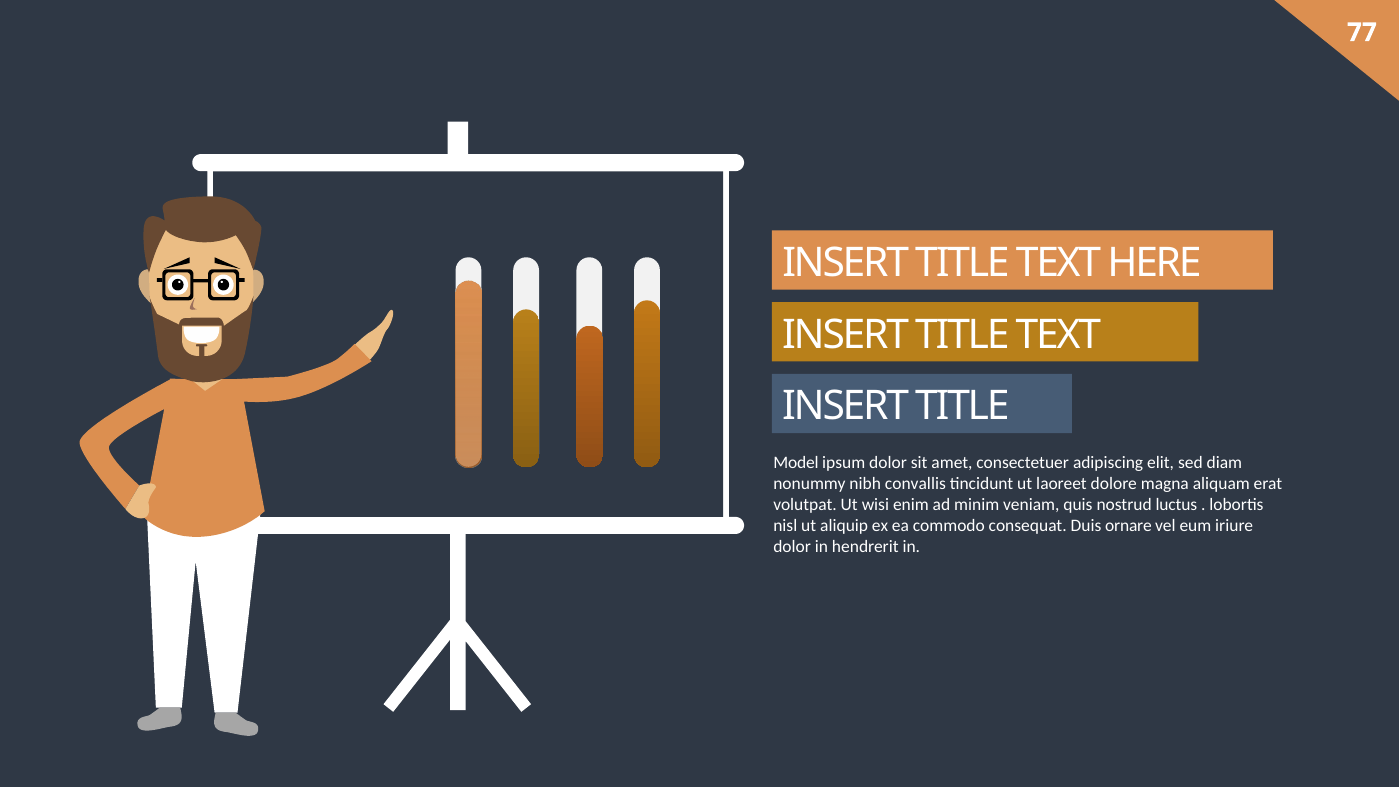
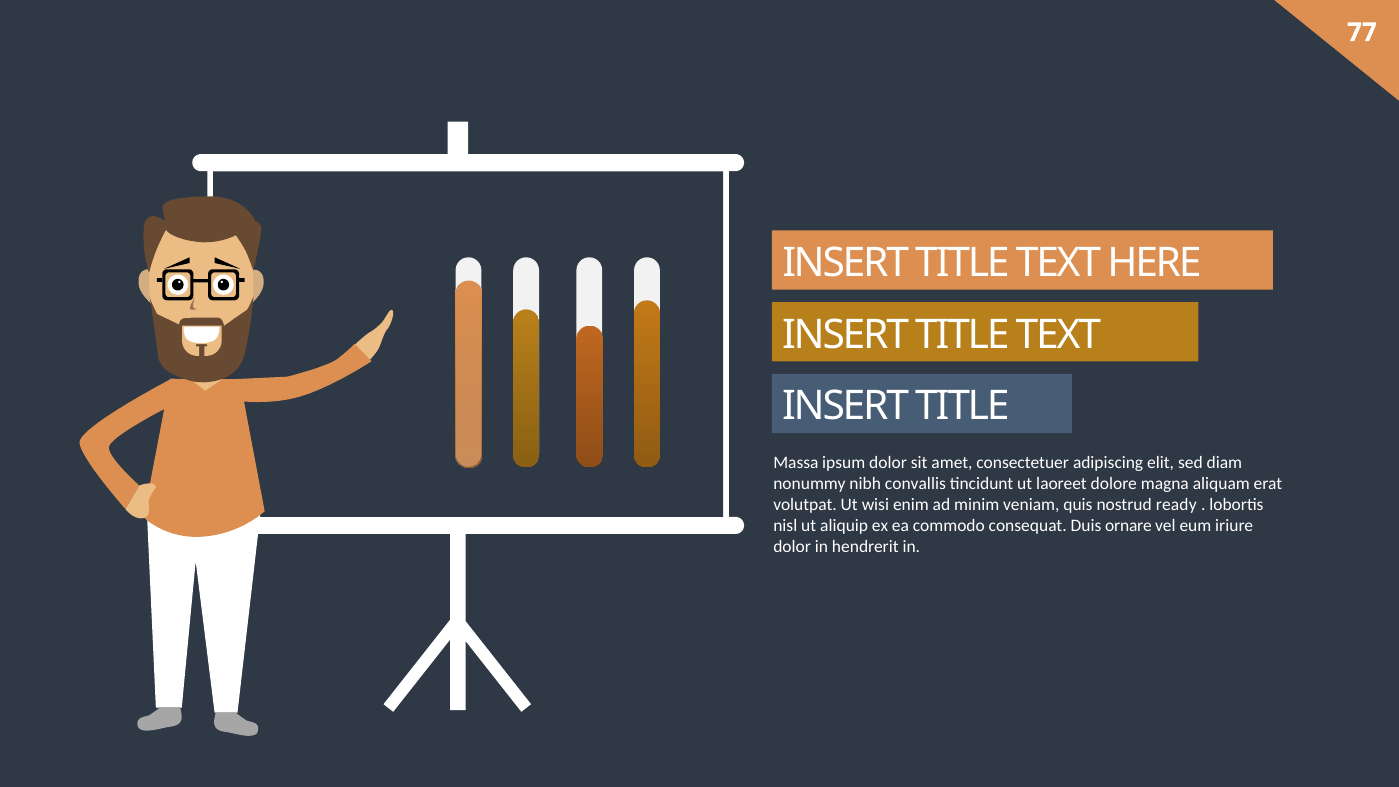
Model: Model -> Massa
luctus: luctus -> ready
